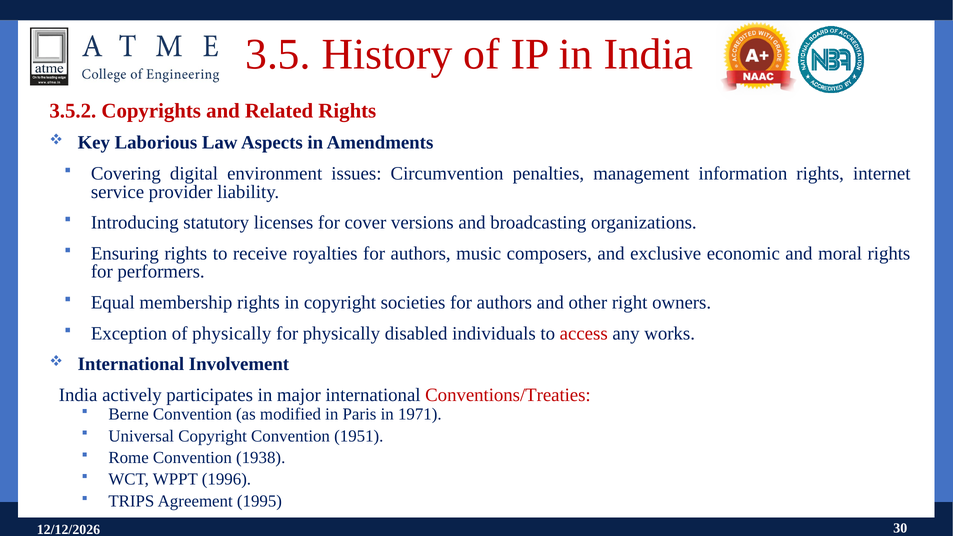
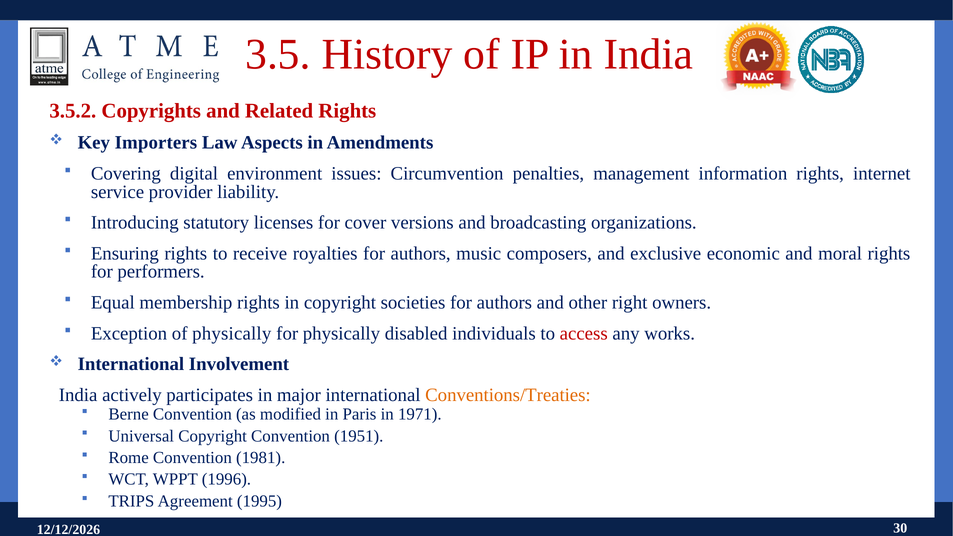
Laborious: Laborious -> Importers
Conventions/Treaties colour: red -> orange
1938: 1938 -> 1981
